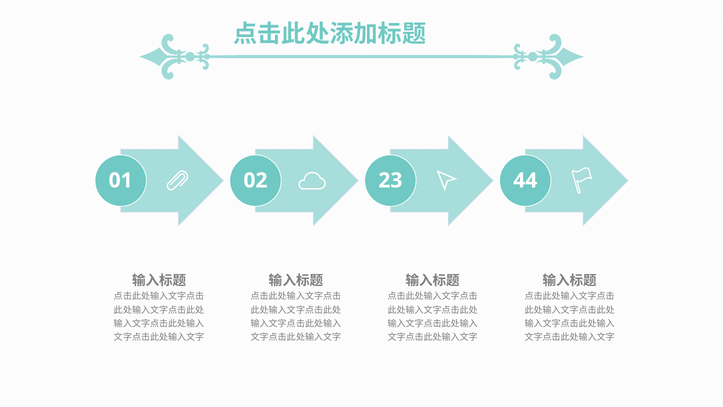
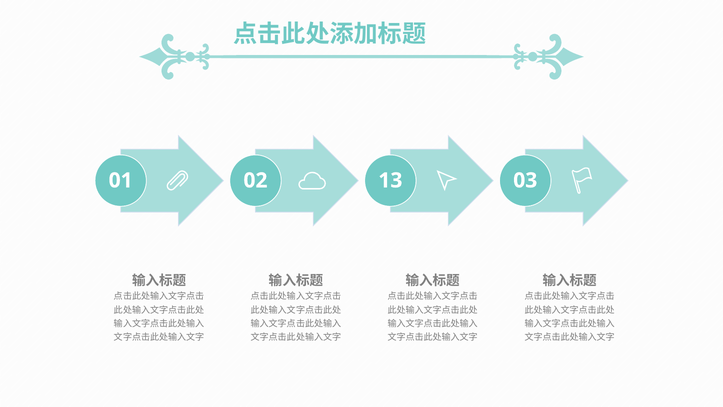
23: 23 -> 13
44: 44 -> 03
